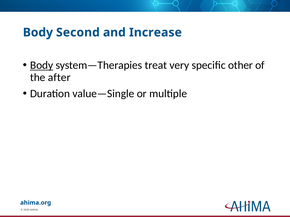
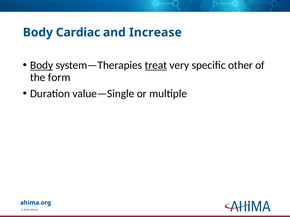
Second: Second -> Cardiac
treat underline: none -> present
after: after -> form
